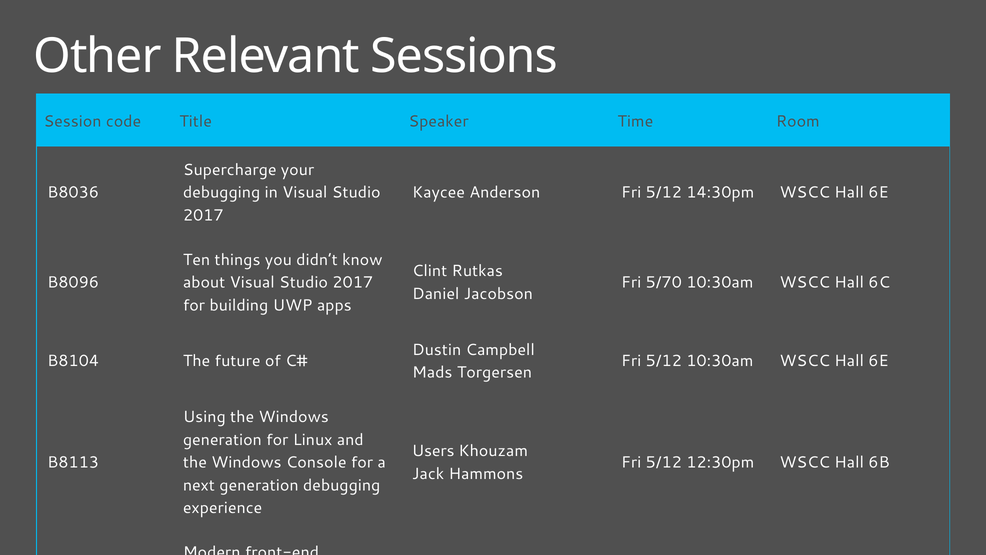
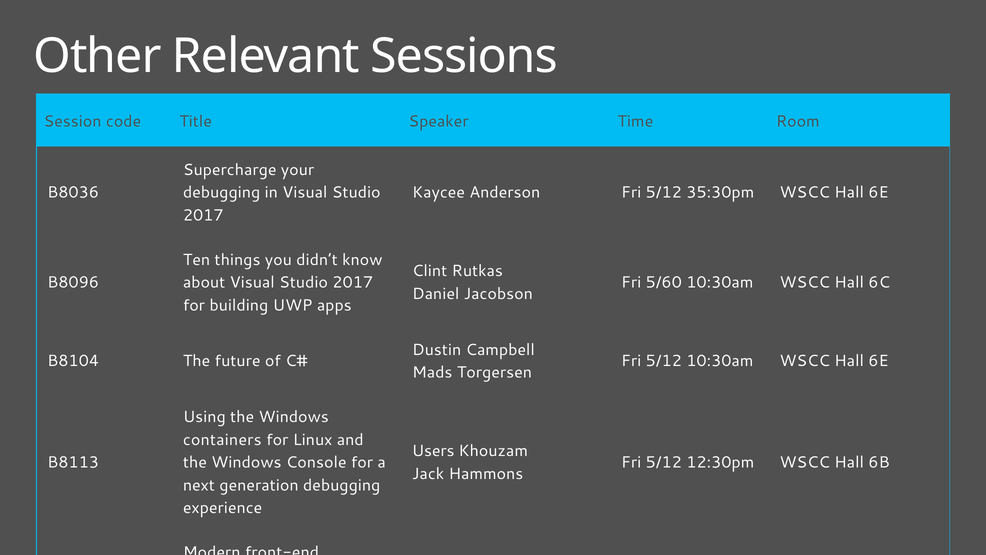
14:30pm: 14:30pm -> 35:30pm
5/70: 5/70 -> 5/60
generation at (222, 439): generation -> containers
